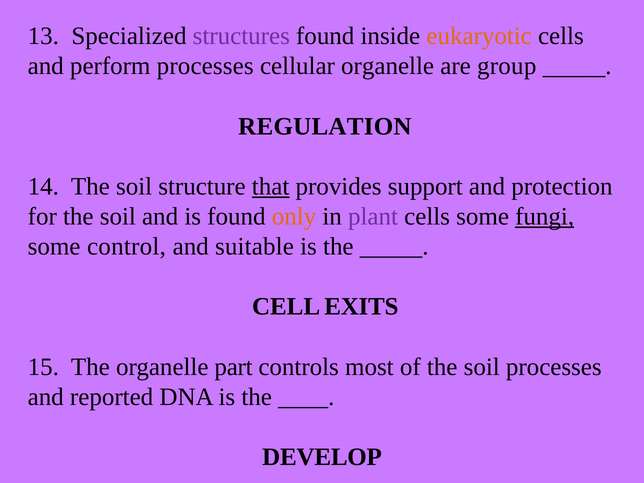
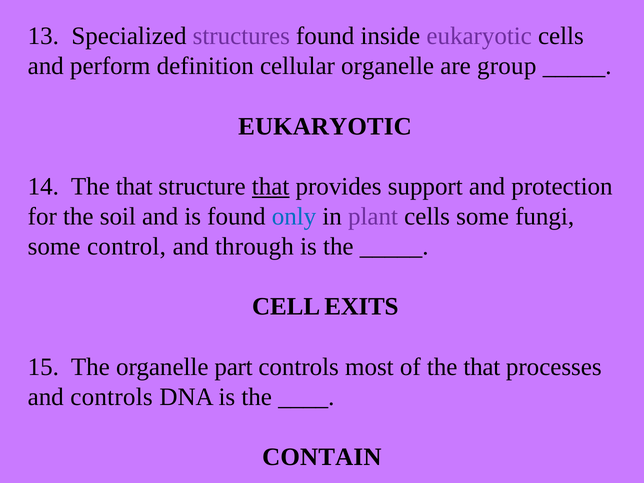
eukaryotic at (479, 36) colour: orange -> purple
perform processes: processes -> definition
REGULATION at (325, 126): REGULATION -> EUKARYOTIC
14 The soil: soil -> that
only colour: orange -> blue
fungi underline: present -> none
suitable: suitable -> through
of the soil: soil -> that
and reported: reported -> controls
DEVELOP: DEVELOP -> CONTAIN
